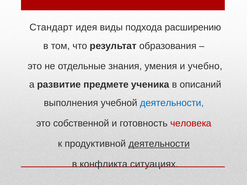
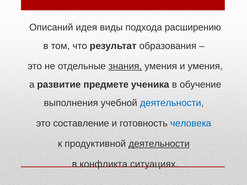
Стандарт: Стандарт -> Описаний
знания underline: none -> present
и учебно: учебно -> умения
описаний: описаний -> обучение
собственной: собственной -> составление
человека colour: red -> blue
